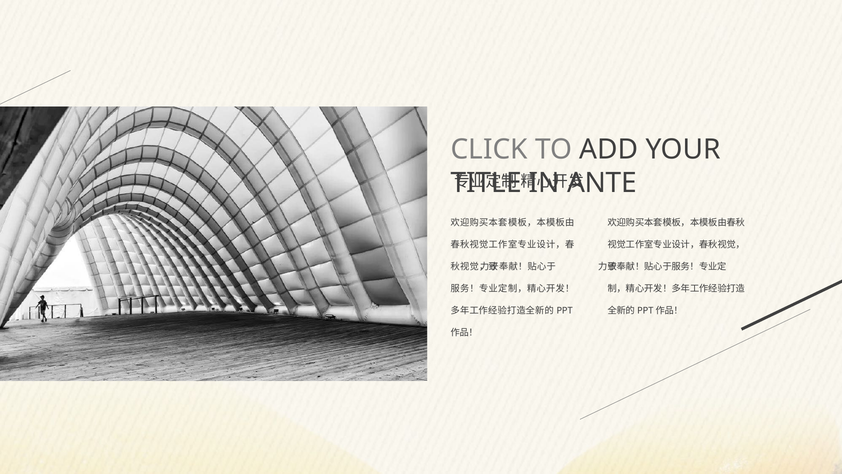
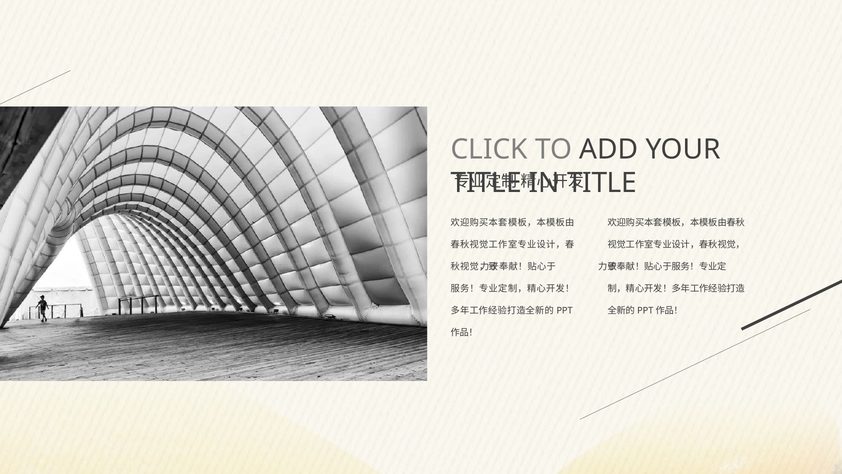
ANTE at (602, 183): ANTE -> TITLE
